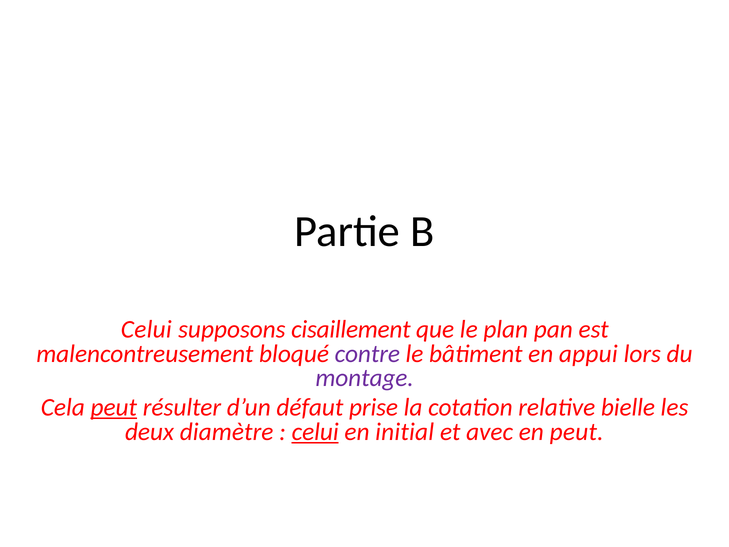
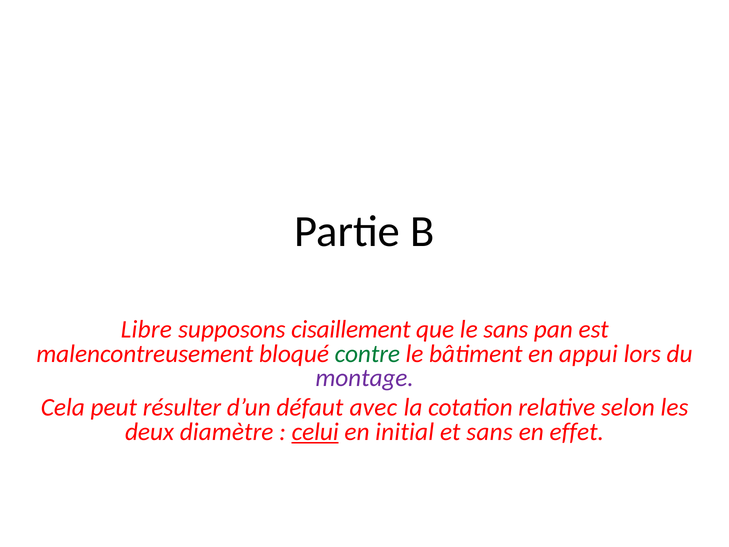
Celui at (146, 329): Celui -> Libre
le plan: plan -> sans
contre colour: purple -> green
peut at (114, 407) underline: present -> none
prise: prise -> avec
bielle: bielle -> selon
et avec: avec -> sans
en peut: peut -> effet
